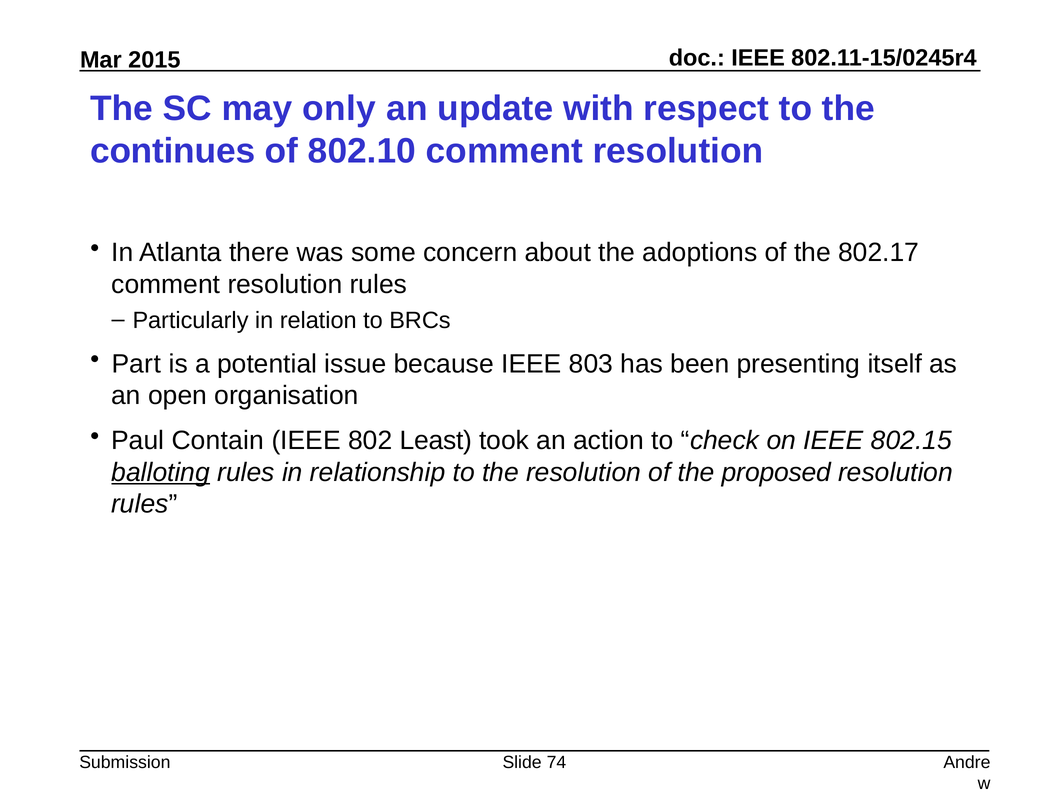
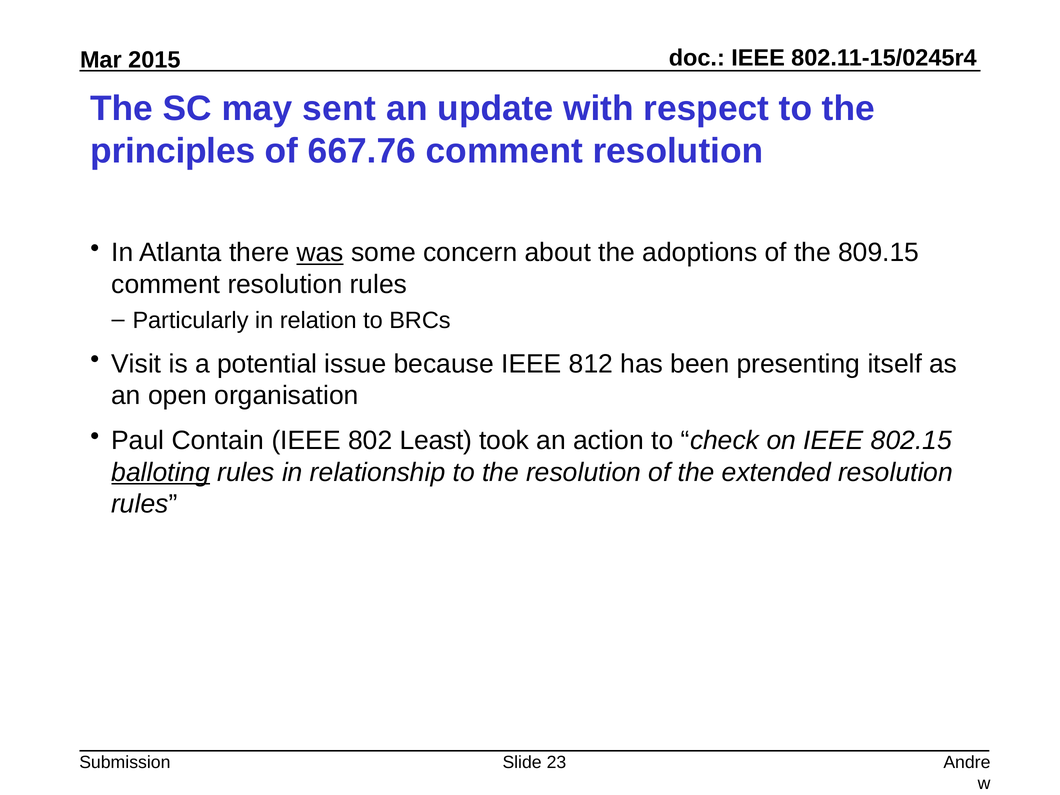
only: only -> sent
continues: continues -> principles
802.10: 802.10 -> 667.76
was underline: none -> present
802.17: 802.17 -> 809.15
Part: Part -> Visit
803: 803 -> 812
proposed: proposed -> extended
74: 74 -> 23
